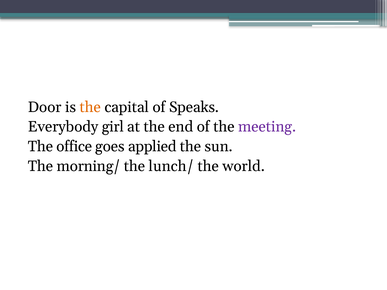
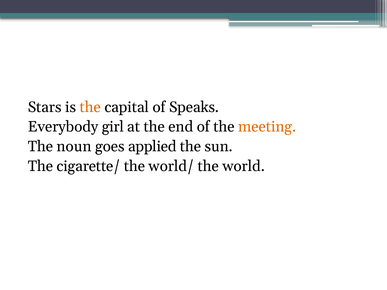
Door: Door -> Stars
meeting colour: purple -> orange
office: office -> noun
morning/: morning/ -> cigarette/
lunch/: lunch/ -> world/
